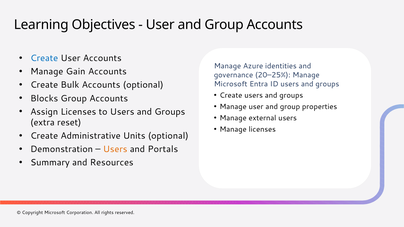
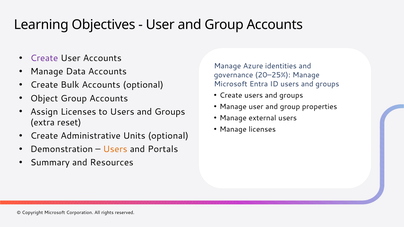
Create at (44, 58) colour: blue -> purple
Gain: Gain -> Data
Blocks: Blocks -> Object
